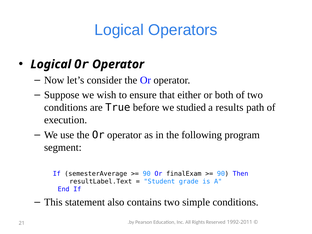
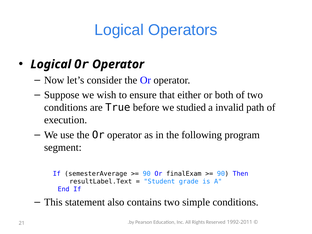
results: results -> invalid
